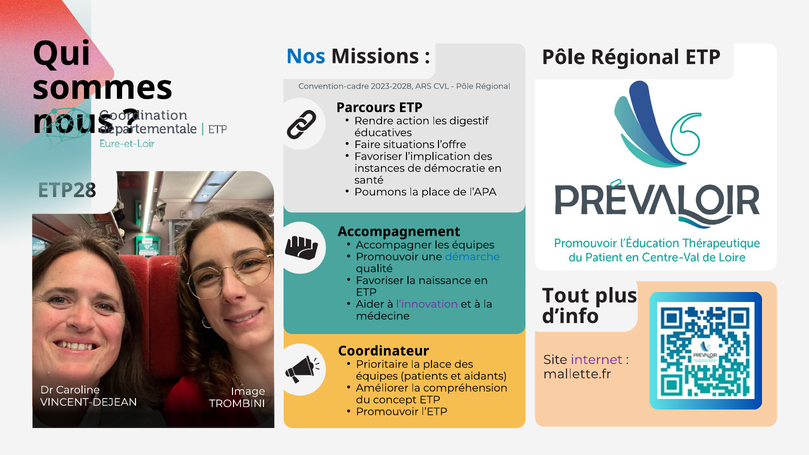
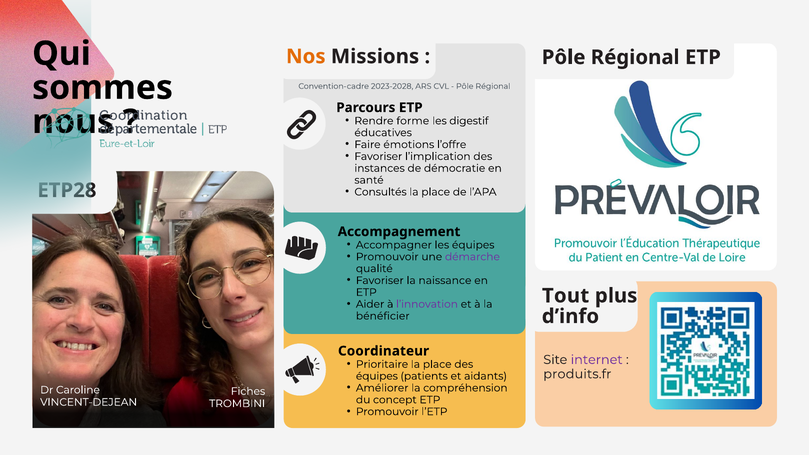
Nos colour: blue -> orange
action: action -> forme
situations: situations -> émotions
Poumons: Poumons -> Consultés
démarche colour: blue -> purple
médecine: médecine -> bénéficier
mallette.fr: mallette.fr -> produits.fr
Image: Image -> Fiches
